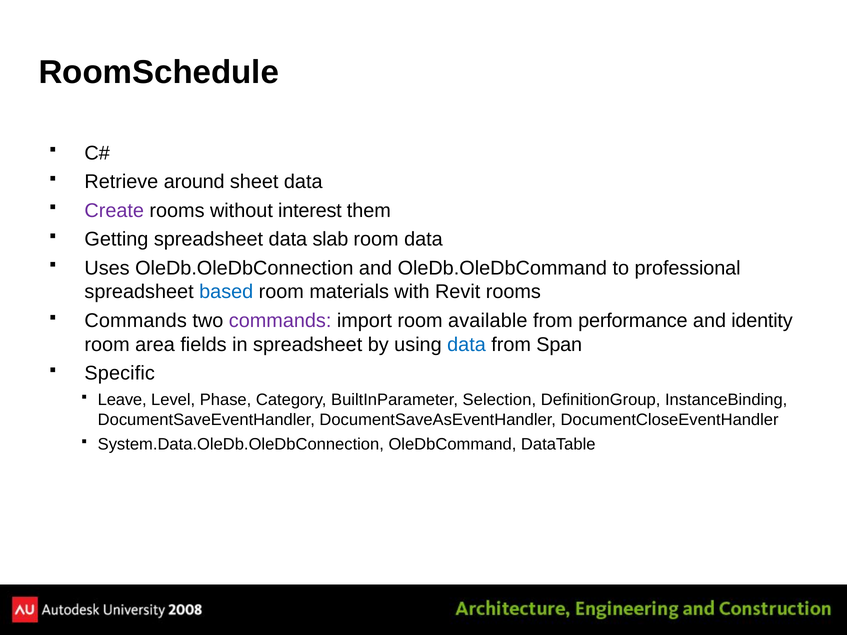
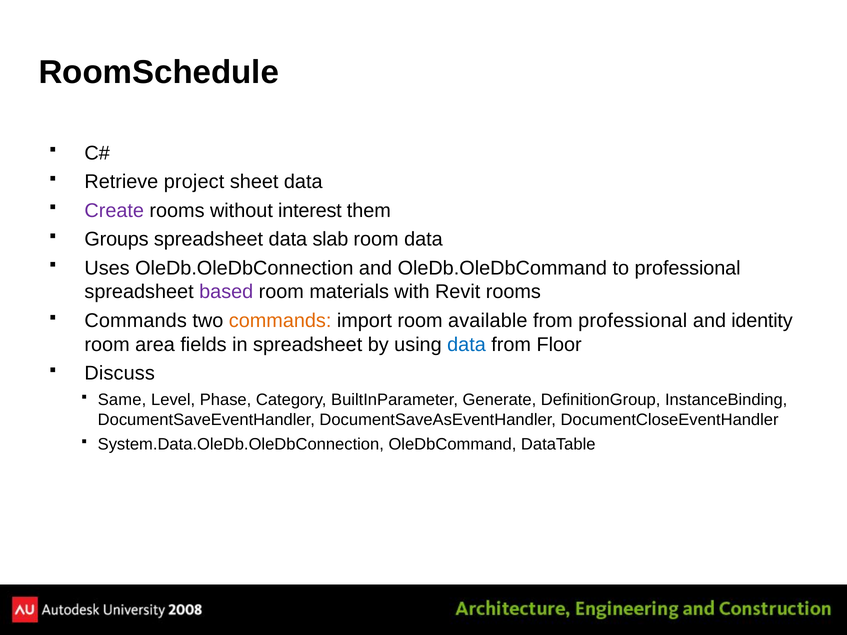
around: around -> project
Getting: Getting -> Groups
based colour: blue -> purple
commands at (280, 321) colour: purple -> orange
from performance: performance -> professional
Span: Span -> Floor
Specific: Specific -> Discuss
Leave: Leave -> Same
Selection: Selection -> Generate
